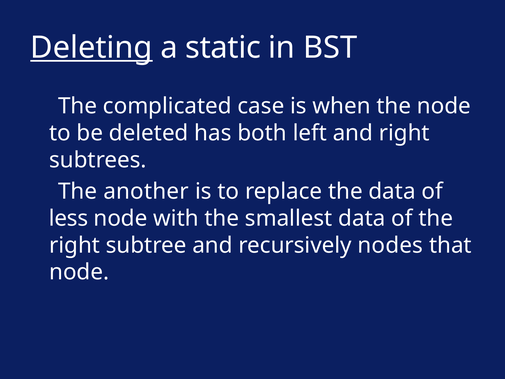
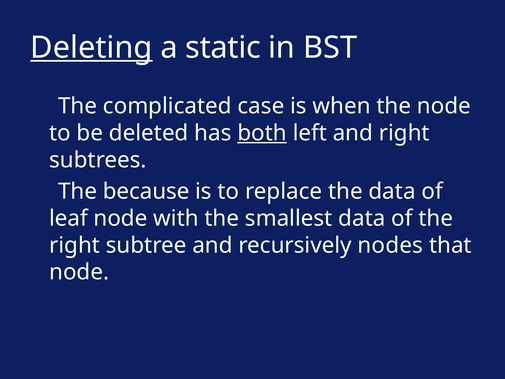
both underline: none -> present
another: another -> because
less: less -> leaf
